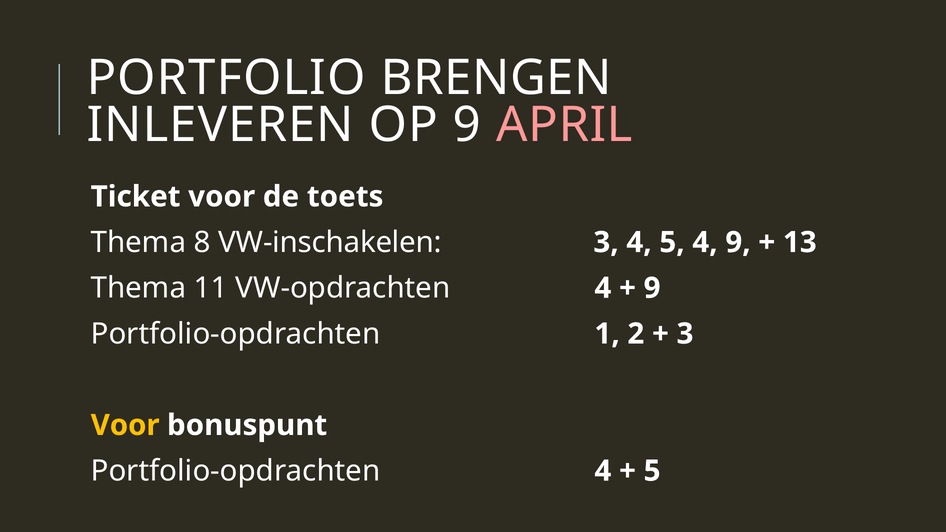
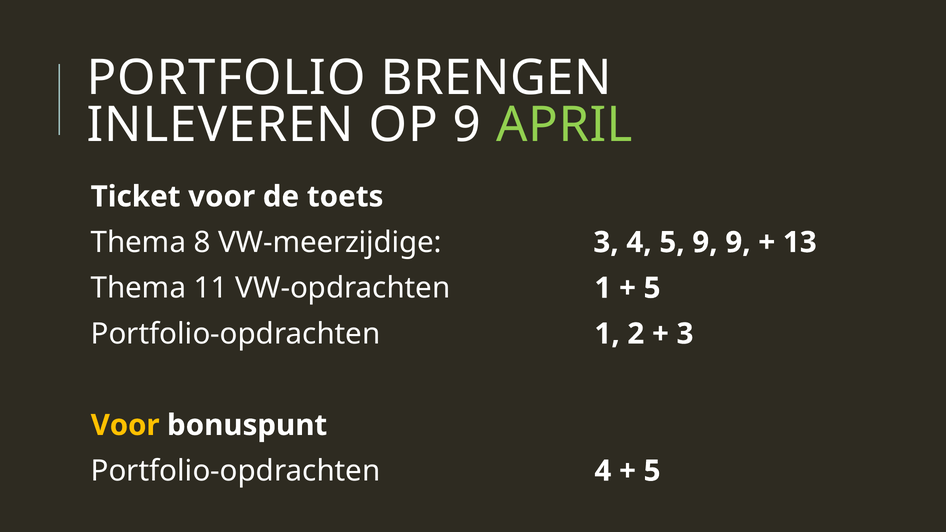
APRIL colour: pink -> light green
VW-inschakelen: VW-inschakelen -> VW-meerzijdige
5 4: 4 -> 9
VW-opdrachten 4: 4 -> 1
9 at (652, 288): 9 -> 5
